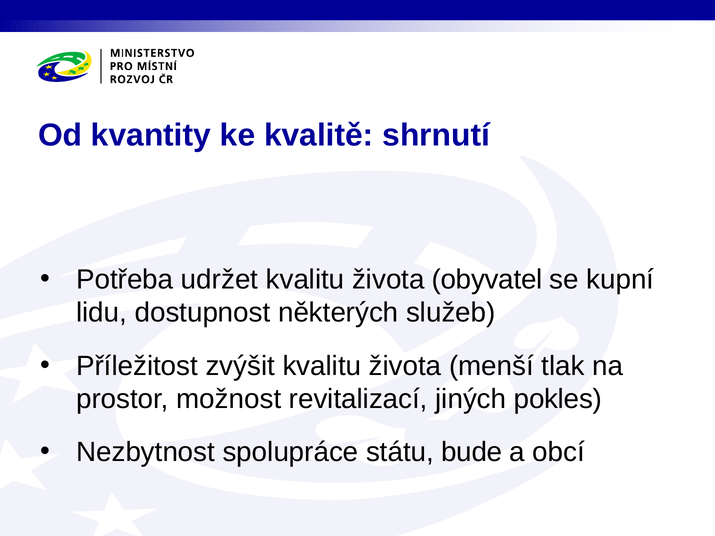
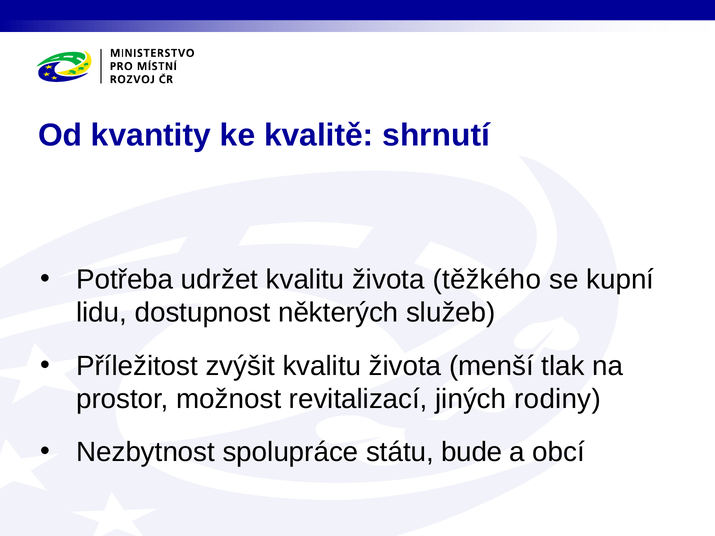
obyvatel: obyvatel -> těžkého
pokles: pokles -> rodiny
